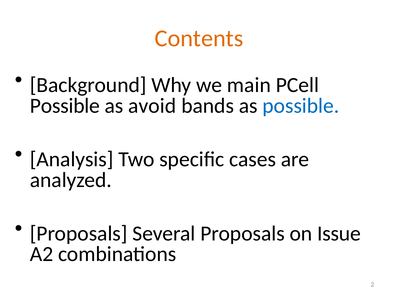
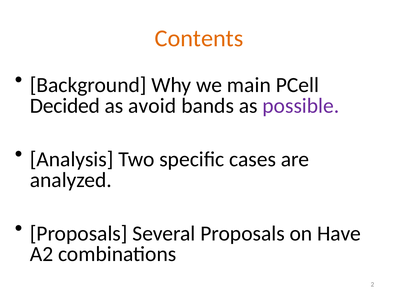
Possible at (65, 106): Possible -> Decided
possible at (301, 106) colour: blue -> purple
Issue: Issue -> Have
